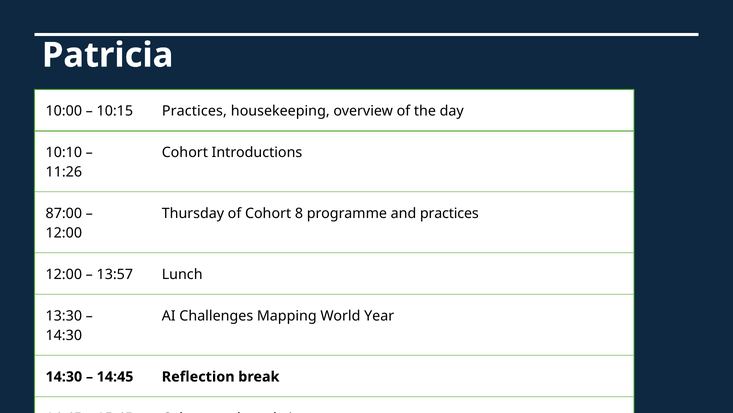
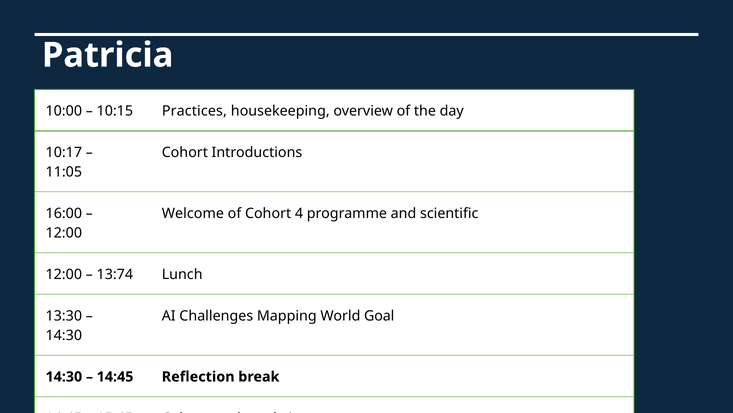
10:10: 10:10 -> 10:17
11:26: 11:26 -> 11:05
87:00 at (64, 213): 87:00 -> 16:00
Thursday: Thursday -> Welcome
8: 8 -> 4
and practices: practices -> scientific
13:57: 13:57 -> 13:74
Year: Year -> Goal
